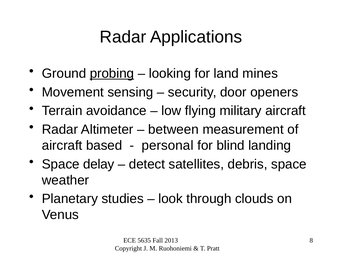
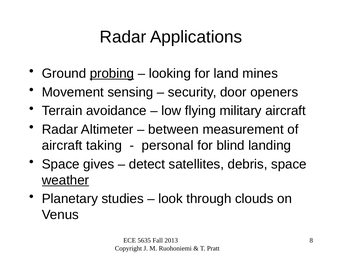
based: based -> taking
delay: delay -> gives
weather underline: none -> present
